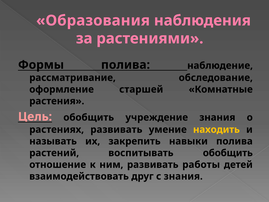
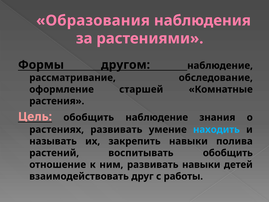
Формы полива: полива -> другом
обобщить учреждение: учреждение -> наблюдение
находить colour: yellow -> light blue
развивать работы: работы -> навыки
с знания: знания -> работы
